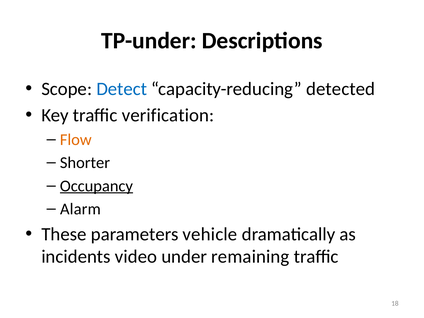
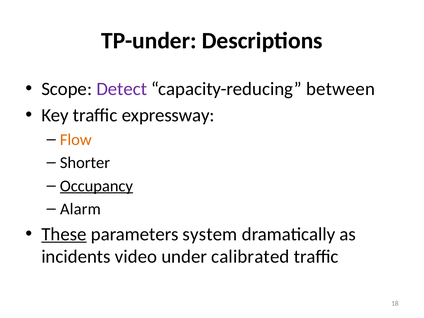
Detect colour: blue -> purple
detected: detected -> between
verification: verification -> expressway
These underline: none -> present
vehicle: vehicle -> system
remaining: remaining -> calibrated
